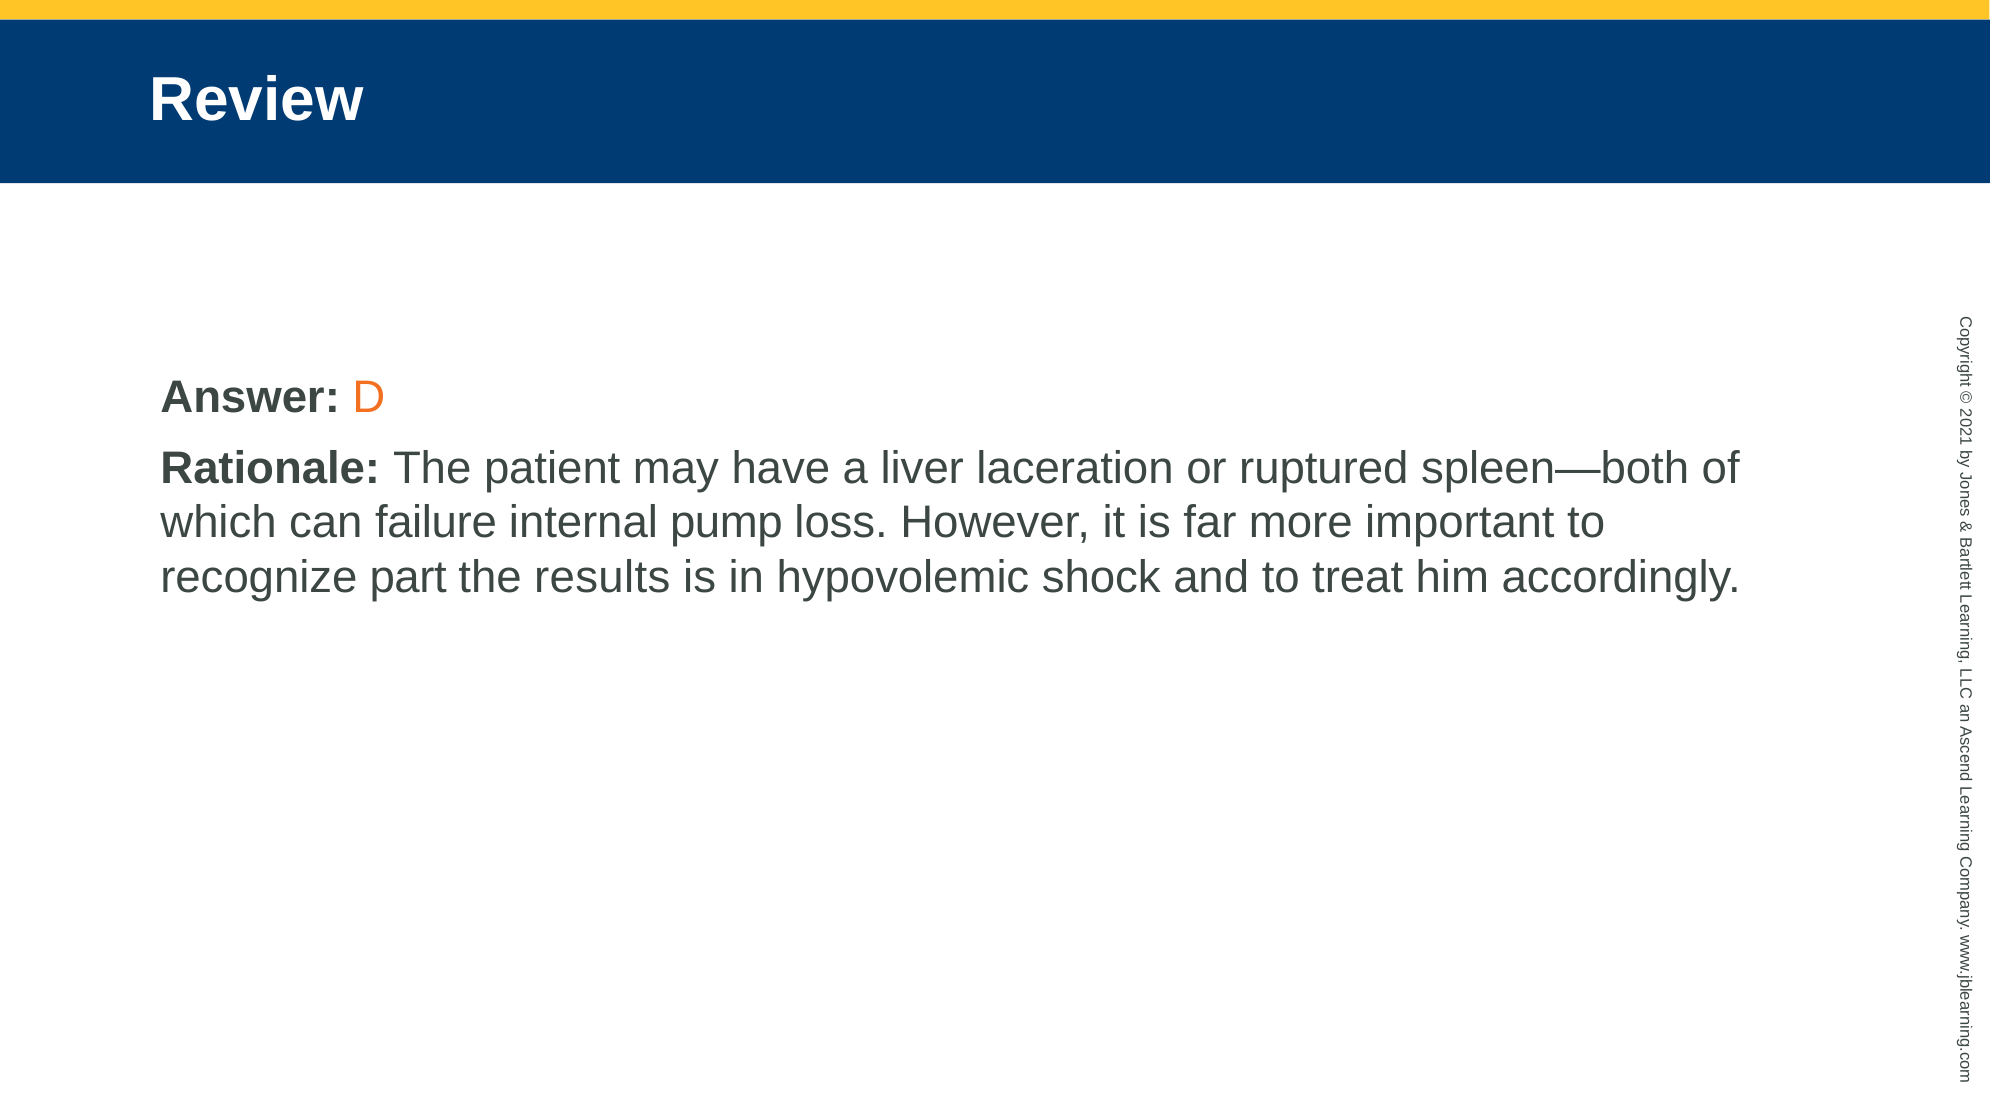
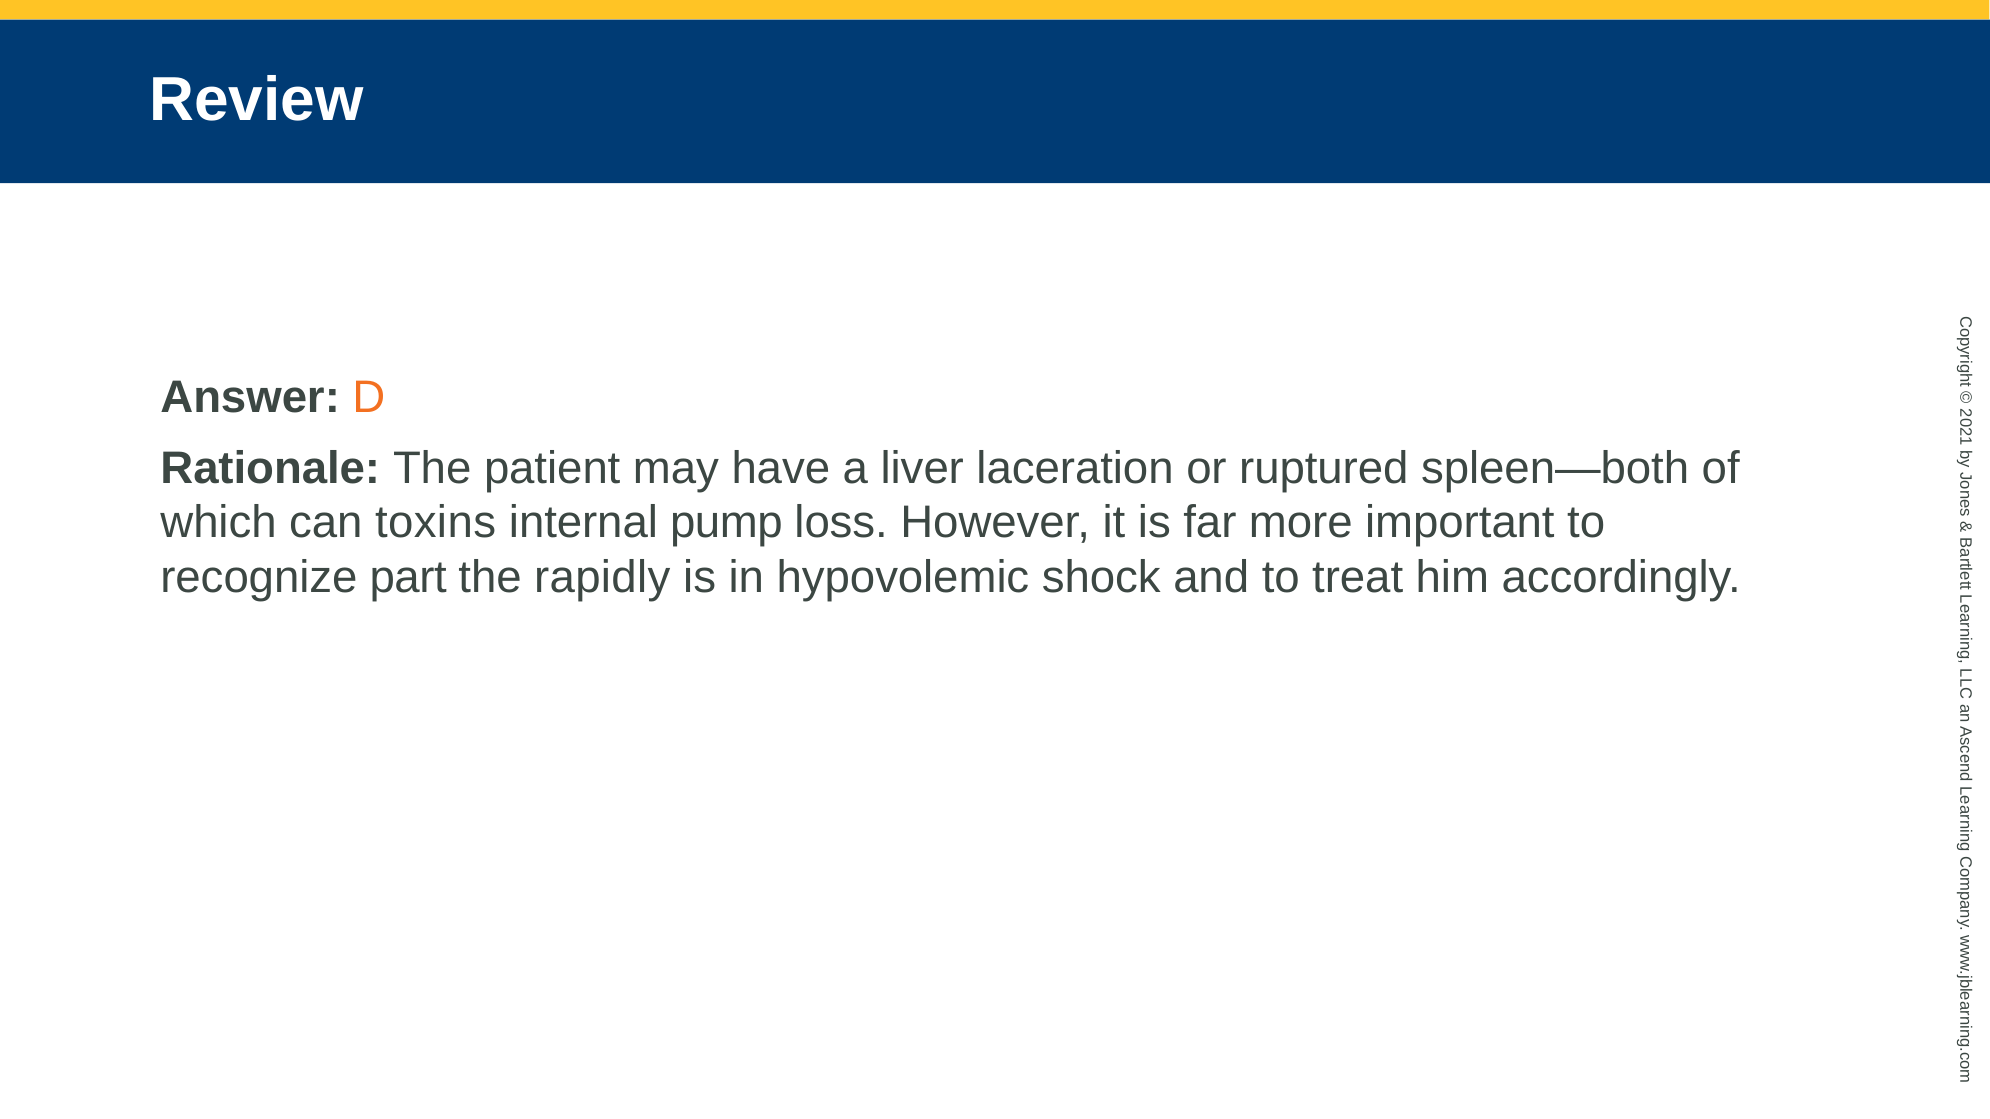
failure: failure -> toxins
results: results -> rapidly
